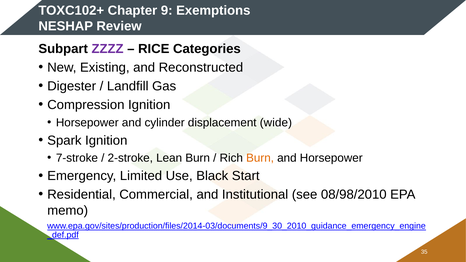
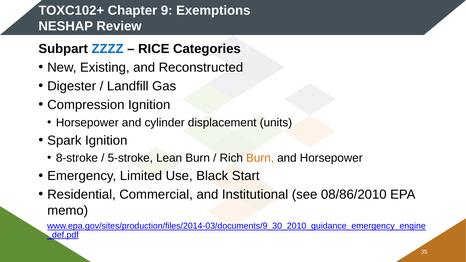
ZZZZ colour: purple -> blue
wide: wide -> units
7-stroke: 7-stroke -> 8-stroke
2-stroke: 2-stroke -> 5-stroke
08/98/2010: 08/98/2010 -> 08/86/2010
